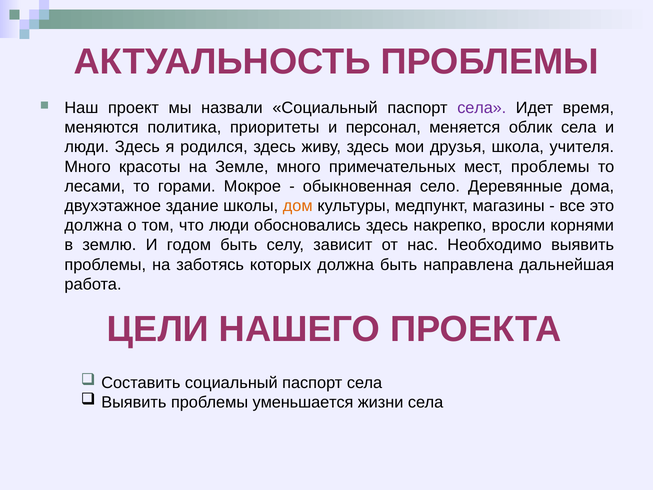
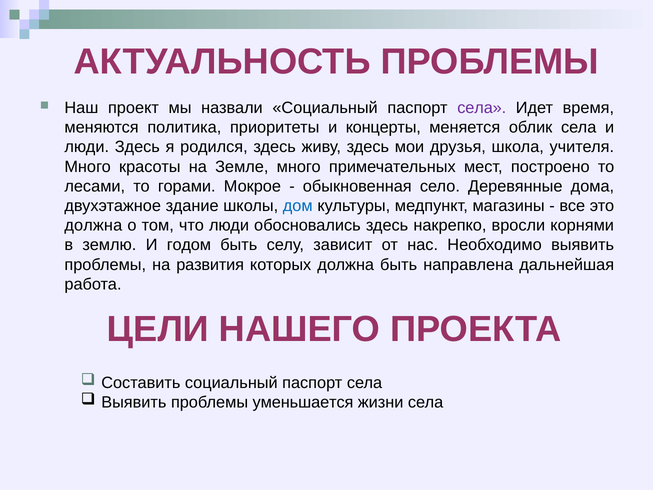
персонал: персонал -> концерты
мест проблемы: проблемы -> построено
дом colour: orange -> blue
заботясь: заботясь -> развития
